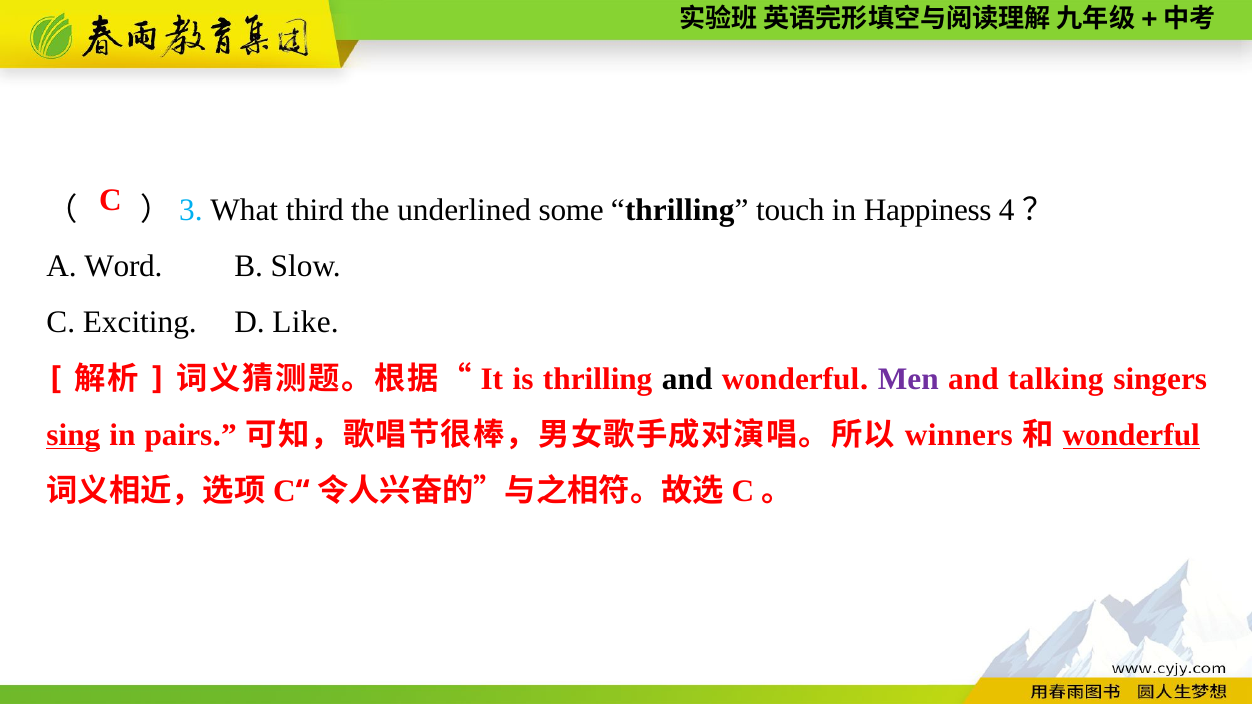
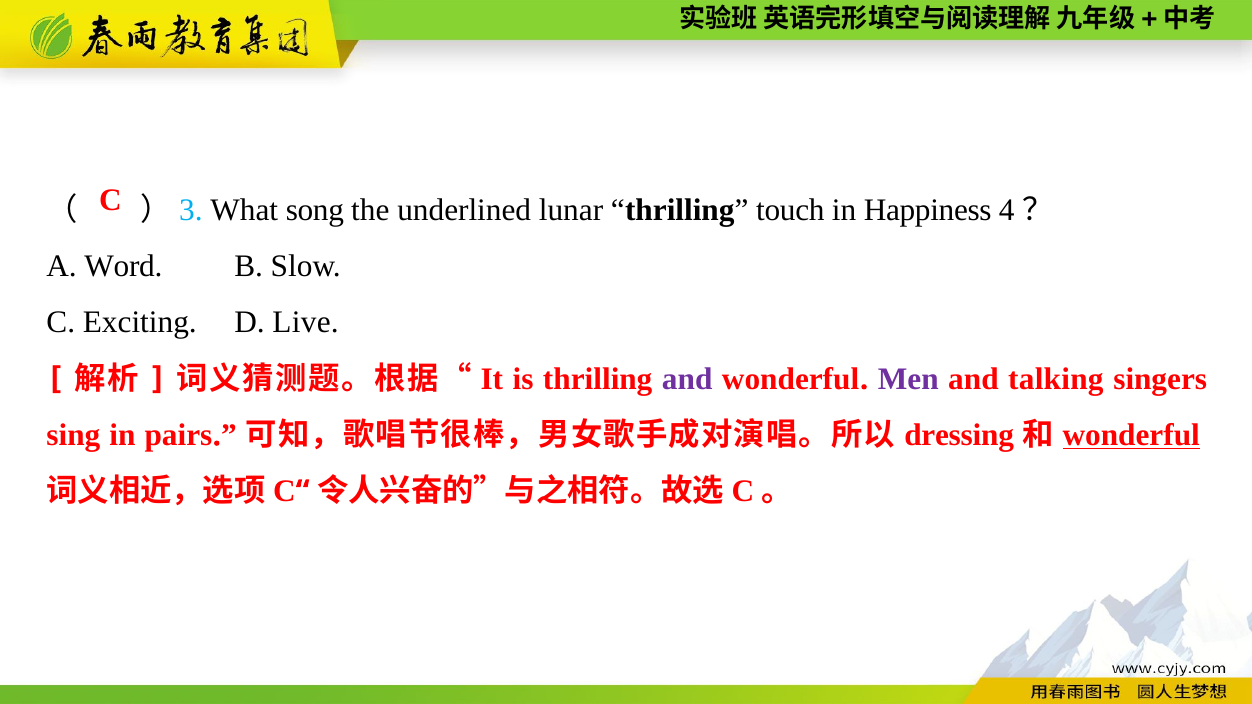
third: third -> song
some: some -> lunar
Like: Like -> Live
and at (687, 379) colour: black -> purple
sing underline: present -> none
winners: winners -> dressing
